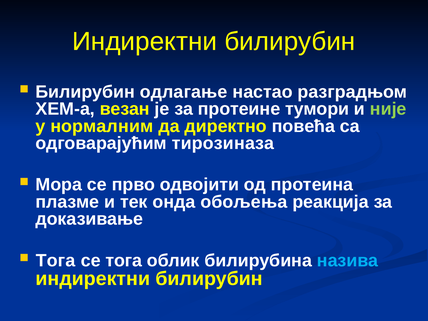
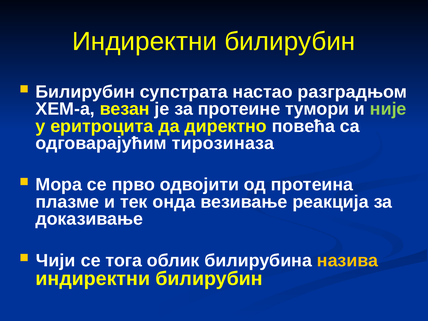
одлагање: одлагање -> супстрата
нормалним: нормалним -> еритроцита
обољења: обољења -> везивање
Тога at (56, 261): Тога -> Чији
назива colour: light blue -> yellow
